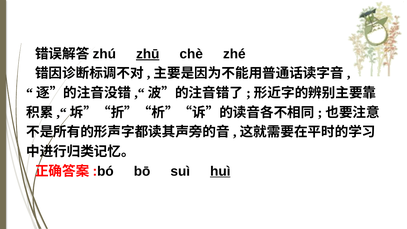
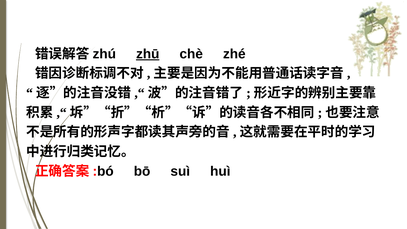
huì underline: present -> none
